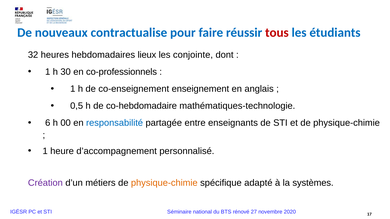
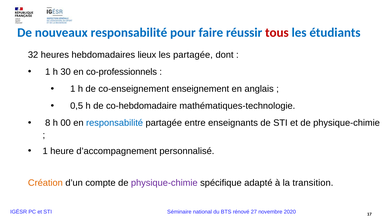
nouveaux contractualise: contractualise -> responsabilité
les conjointe: conjointe -> partagée
6: 6 -> 8
Création colour: purple -> orange
métiers: métiers -> compte
physique-chimie at (164, 183) colour: orange -> purple
systèmes: systèmes -> transition
